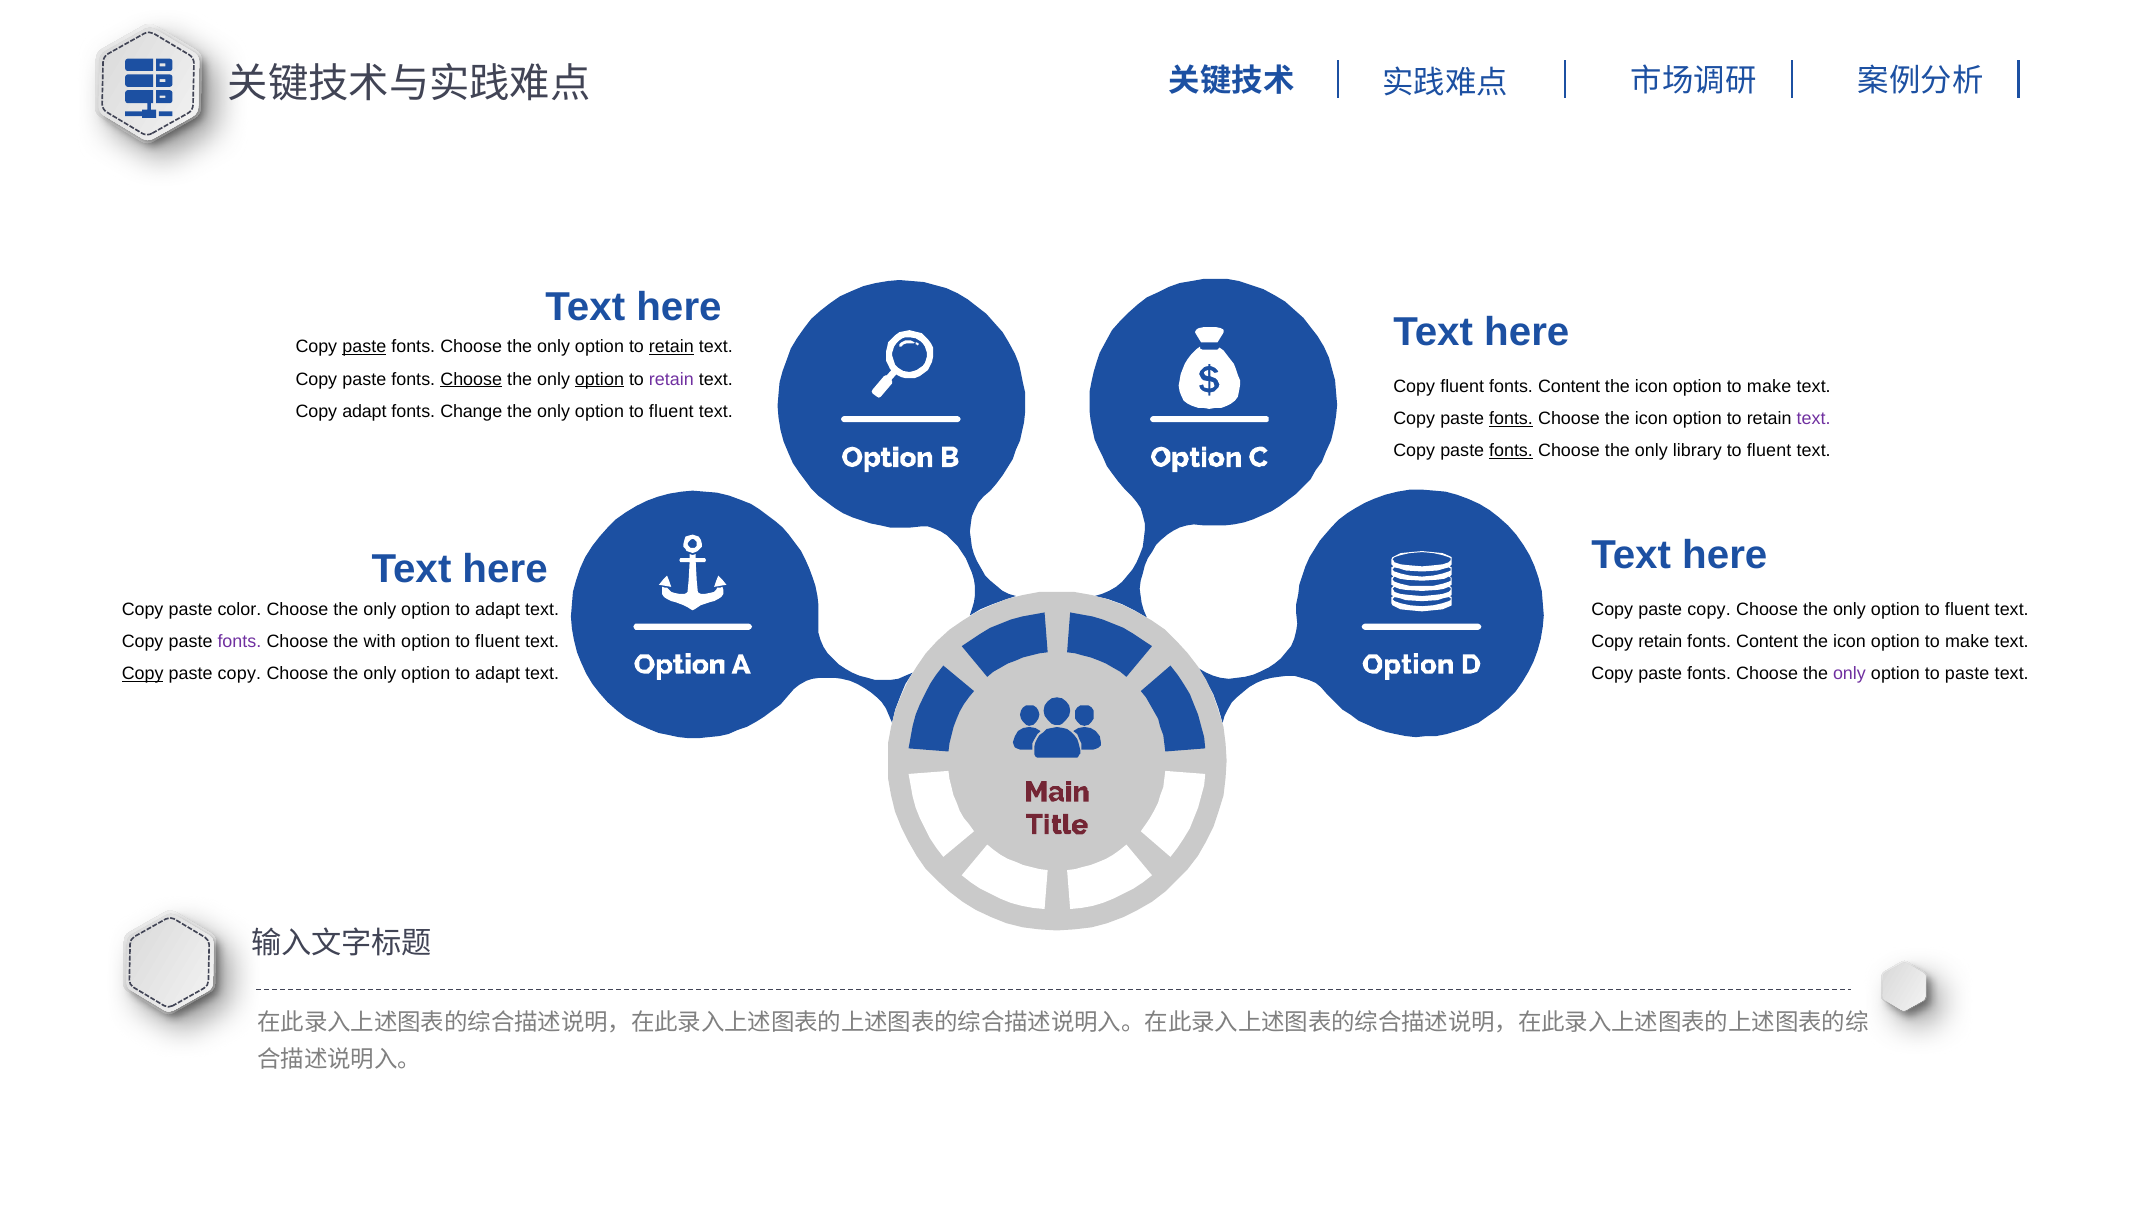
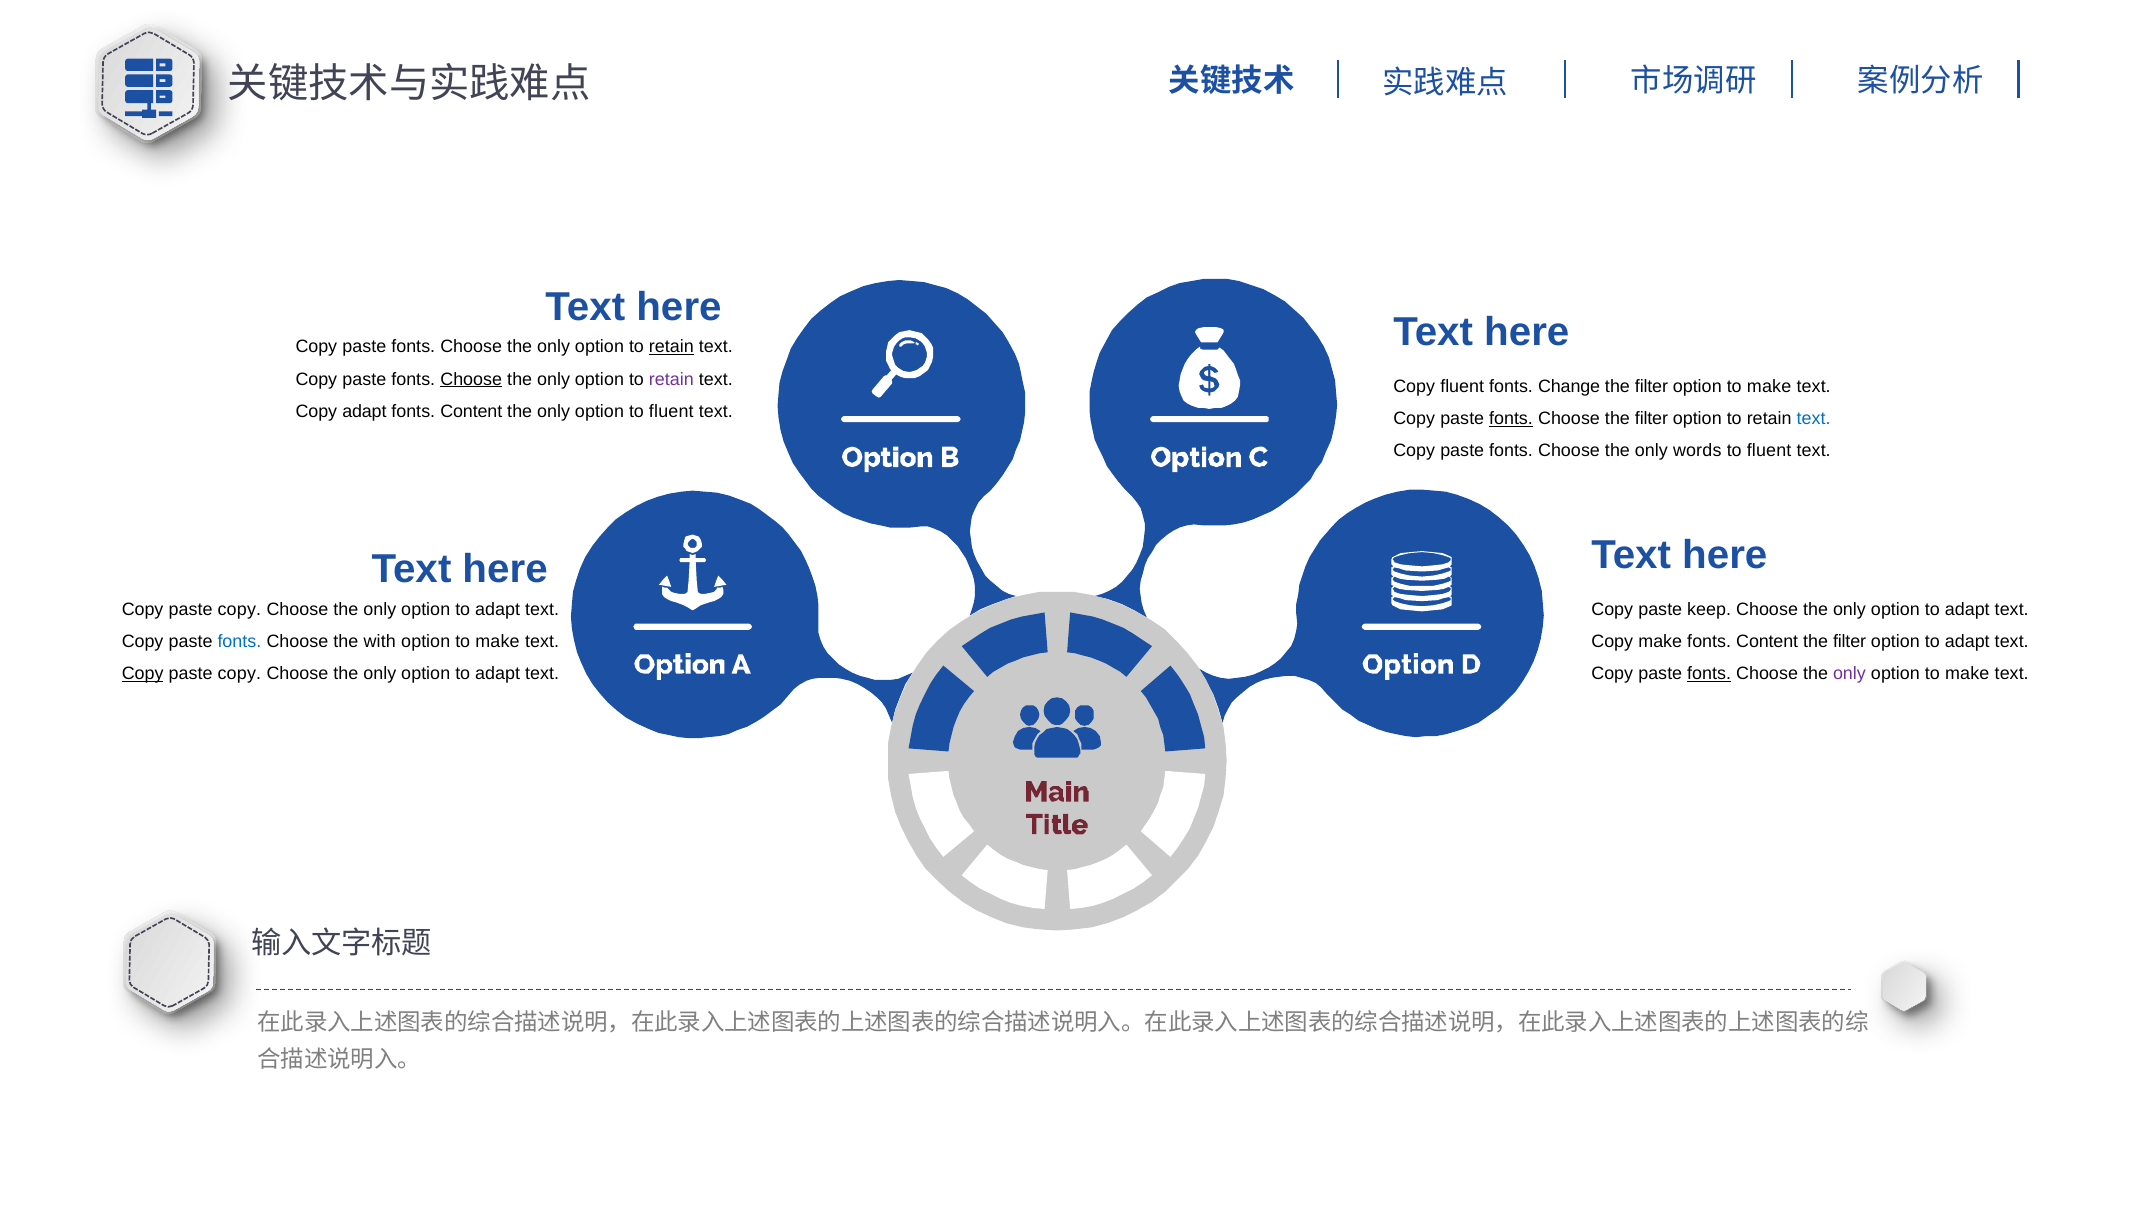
paste at (364, 347) underline: present -> none
option at (599, 379) underline: present -> none
Content at (1569, 386): Content -> Change
icon at (1651, 386): icon -> filter
Change at (471, 411): Change -> Content
Choose the icon: icon -> filter
text at (1814, 419) colour: purple -> blue
fonts at (1511, 451) underline: present -> none
library: library -> words
color at (239, 610): color -> copy
copy at (1709, 610): copy -> keep
fluent at (1967, 610): fluent -> adapt
fonts at (239, 642) colour: purple -> blue
fluent at (498, 642): fluent -> make
Copy retain: retain -> make
icon at (1849, 642): icon -> filter
make at (1967, 642): make -> adapt
fonts at (1709, 674) underline: none -> present
paste at (1967, 674): paste -> make
